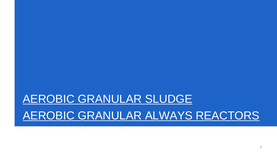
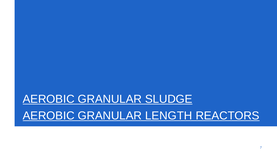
ALWAYS: ALWAYS -> LENGTH
